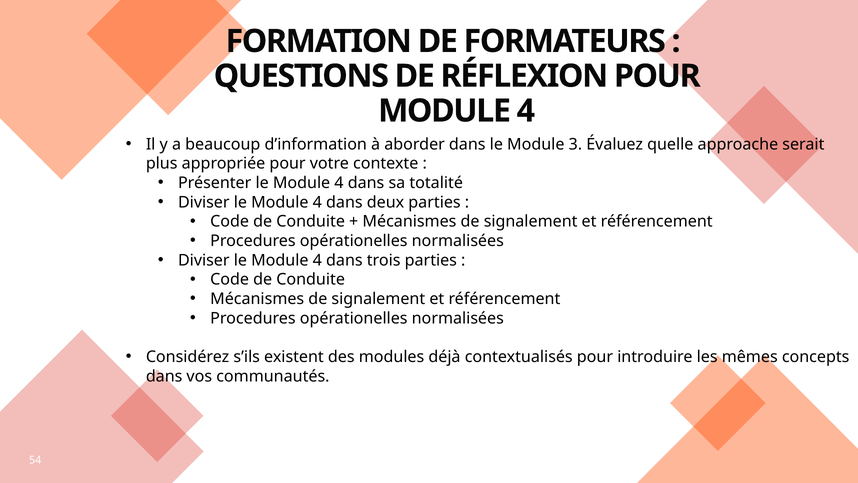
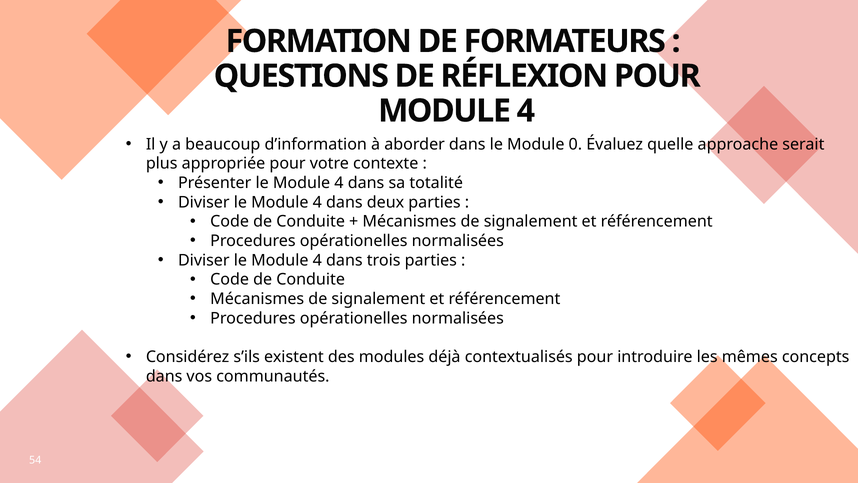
3: 3 -> 0
